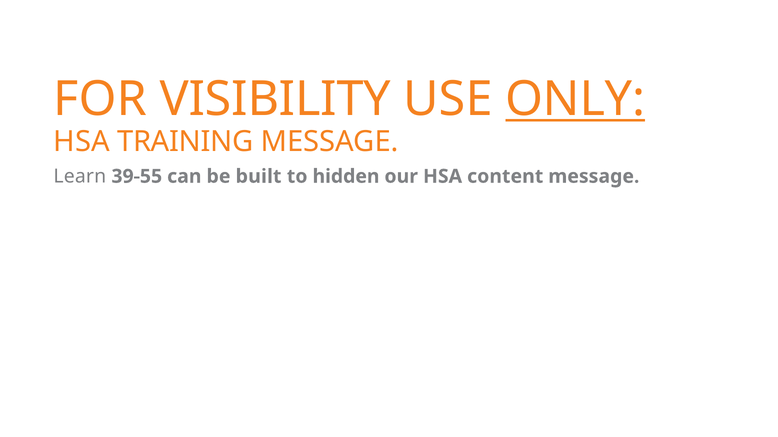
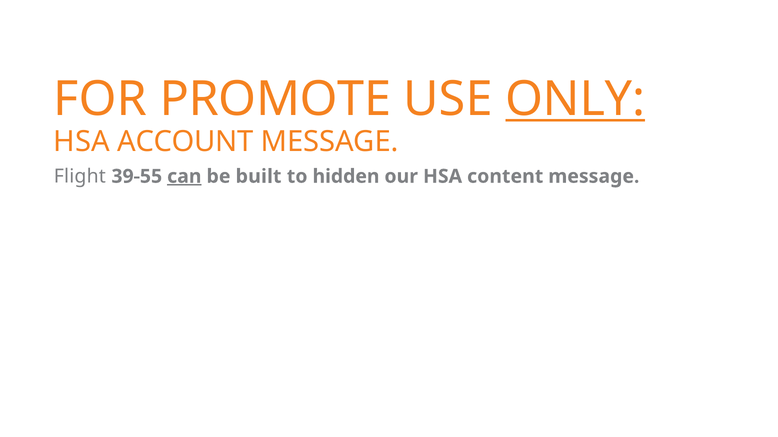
VISIBILITY: VISIBILITY -> PROMOTE
TRAINING: TRAINING -> ACCOUNT
Learn: Learn -> Flight
can underline: none -> present
